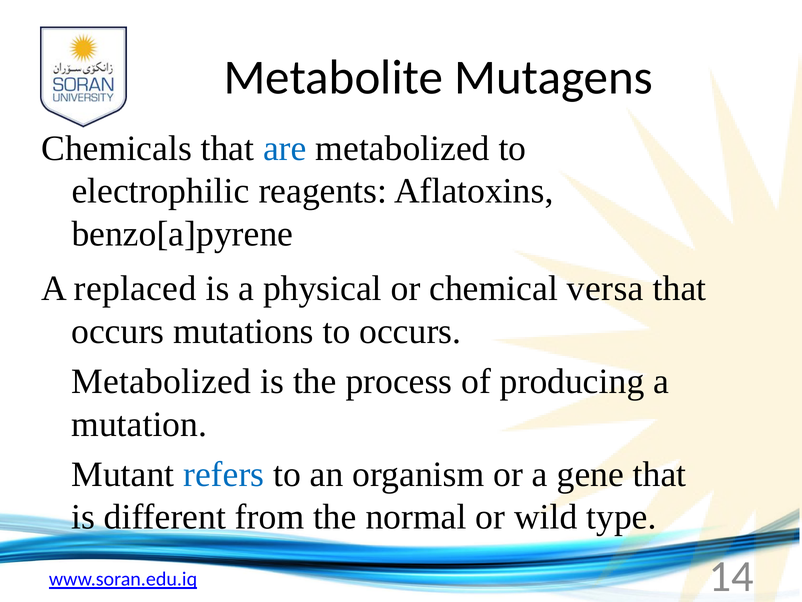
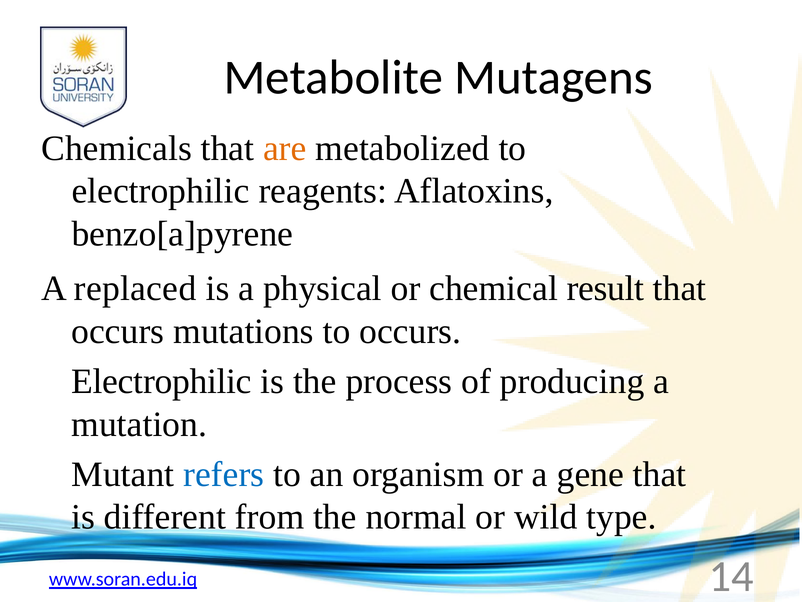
are colour: blue -> orange
versa: versa -> result
Metabolized at (161, 381): Metabolized -> Electrophilic
